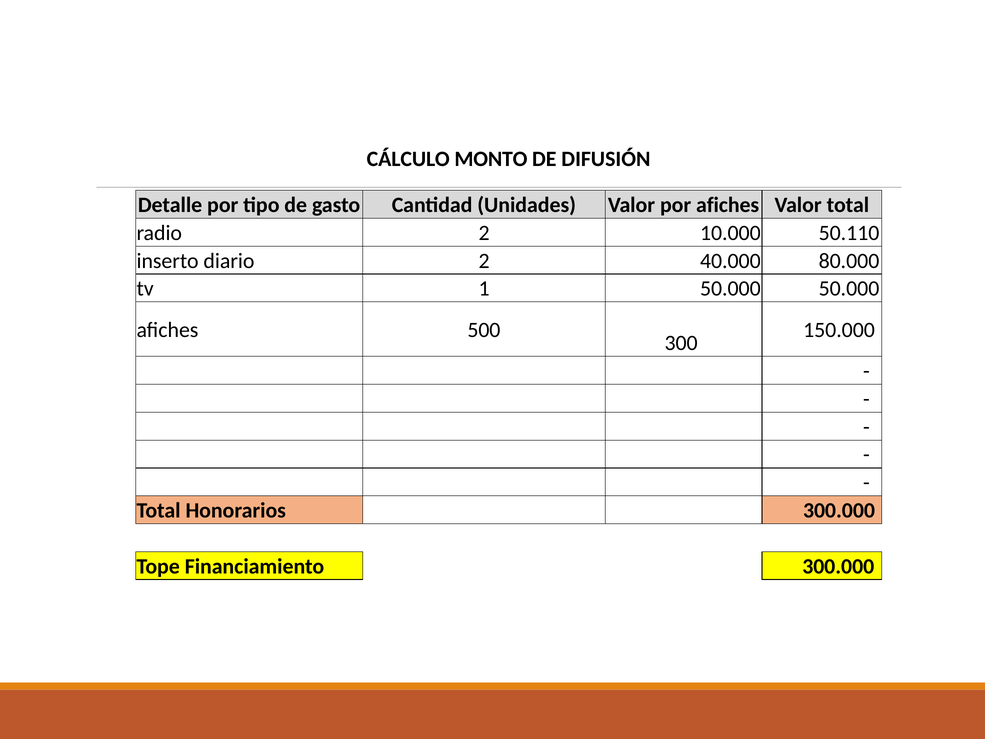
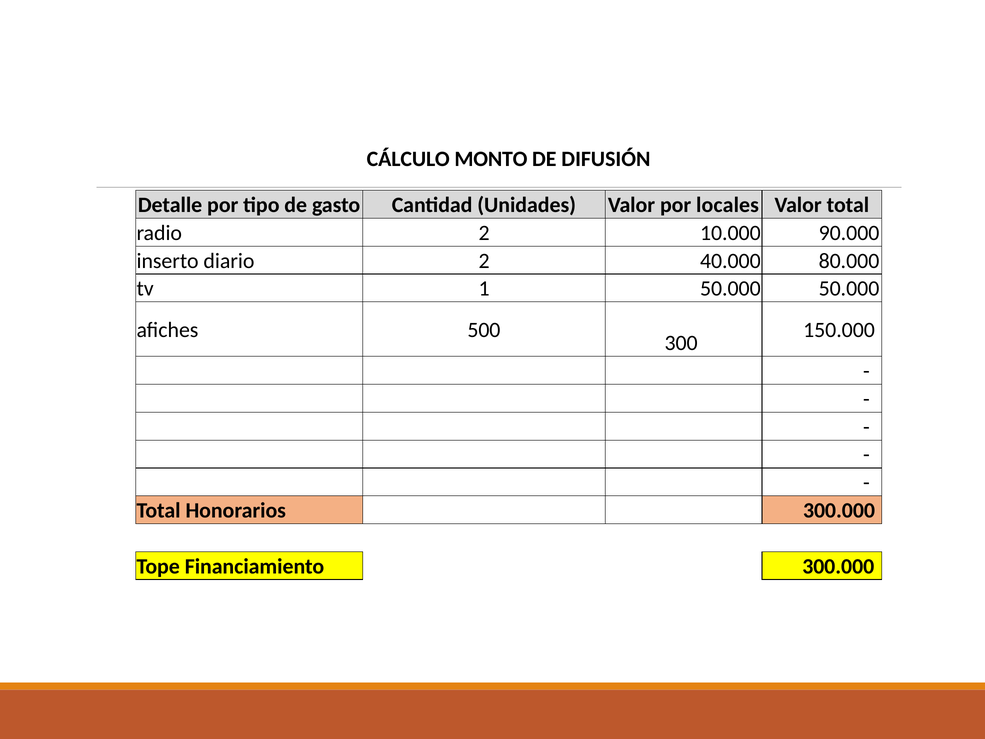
por afiches: afiches -> locales
50.110: 50.110 -> 90.000
